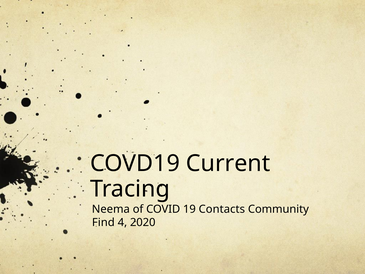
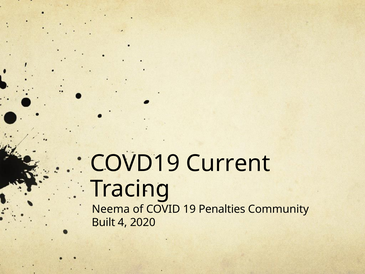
Contacts: Contacts -> Penalties
Find: Find -> Built
